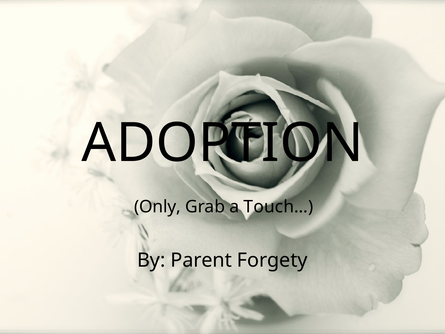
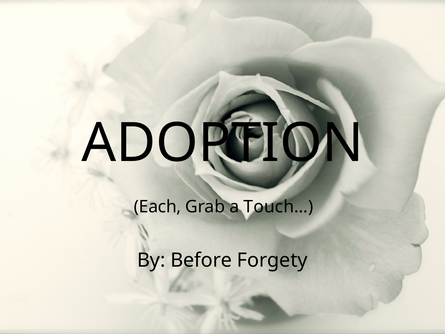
Only: Only -> Each
Parent: Parent -> Before
